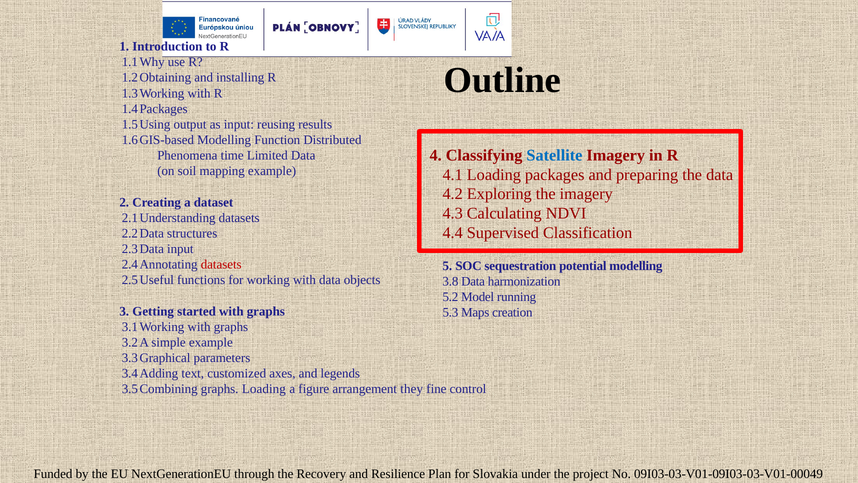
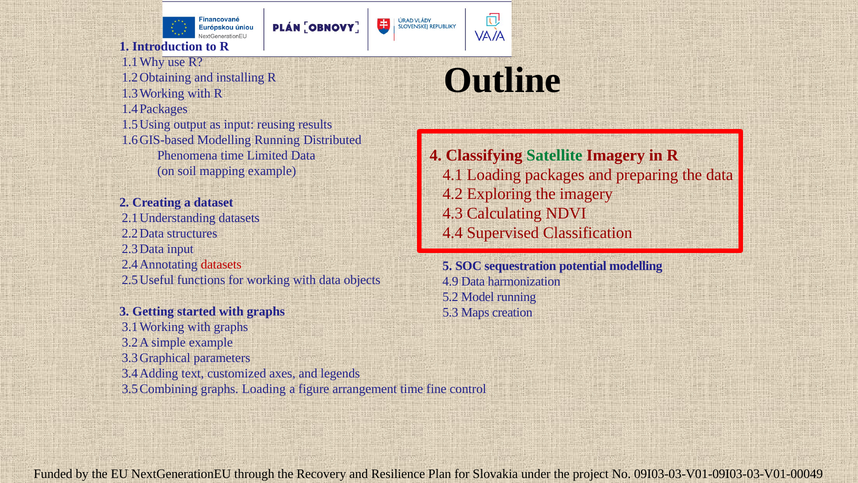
Modelling Function: Function -> Running
Satellite colour: blue -> green
3.8: 3.8 -> 4.9
arrangement they: they -> time
